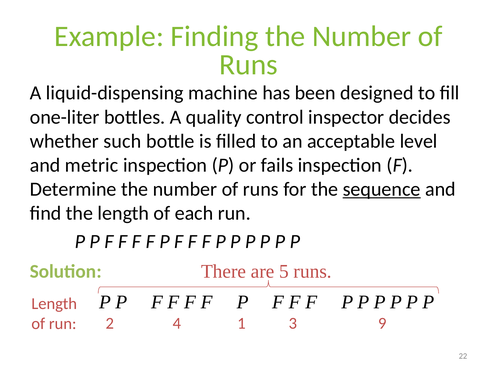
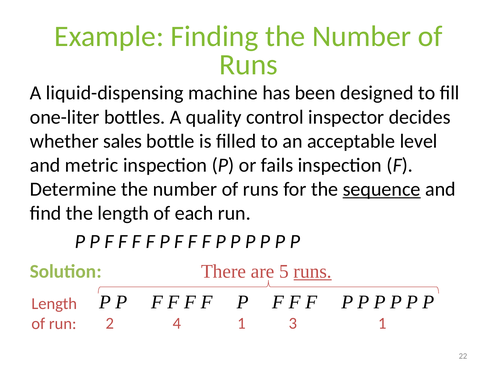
such: such -> sales
runs at (313, 271) underline: none -> present
3 9: 9 -> 1
